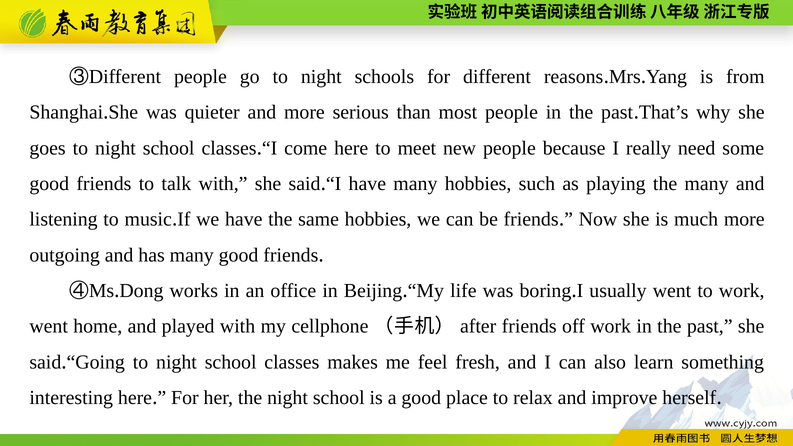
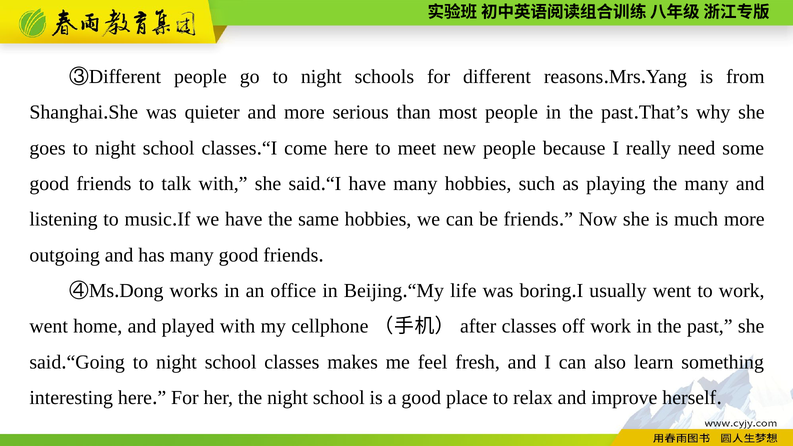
friends at (529, 327): friends -> classes
